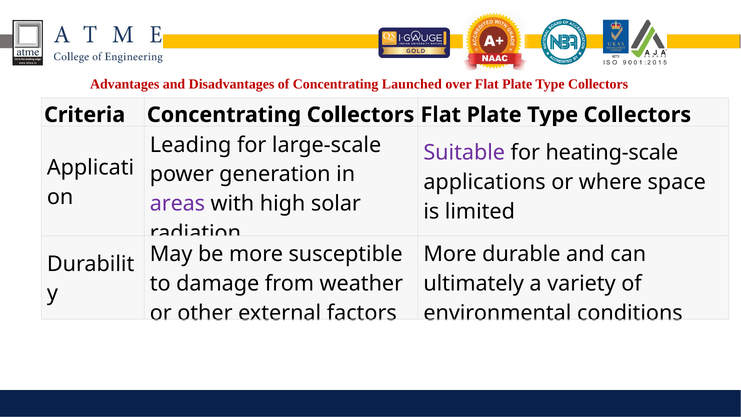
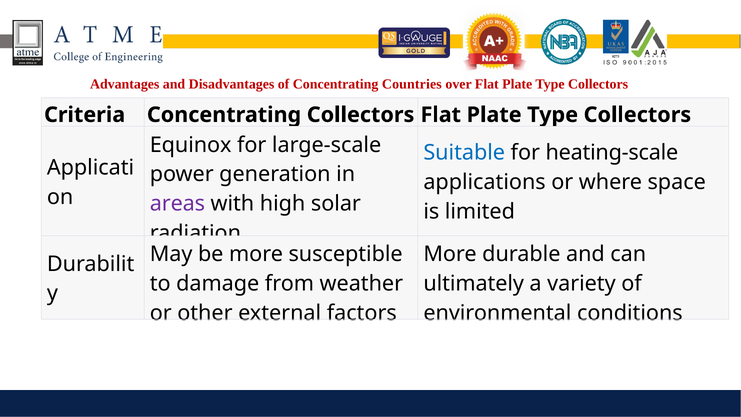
Launched: Launched -> Countries
Leading: Leading -> Equinox
Suitable colour: purple -> blue
